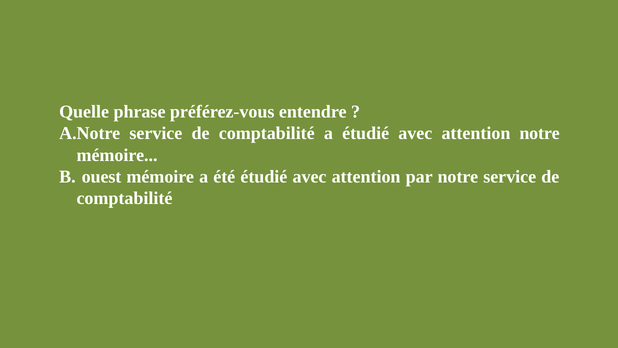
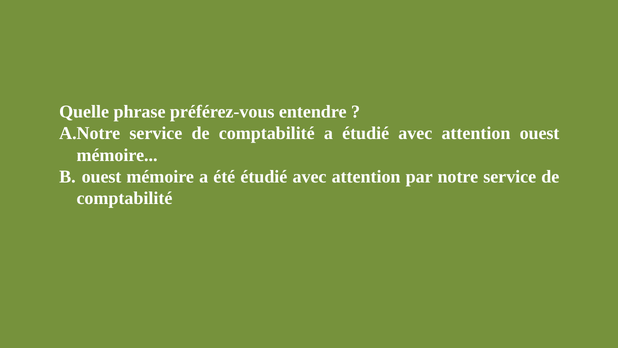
attention notre: notre -> ouest
